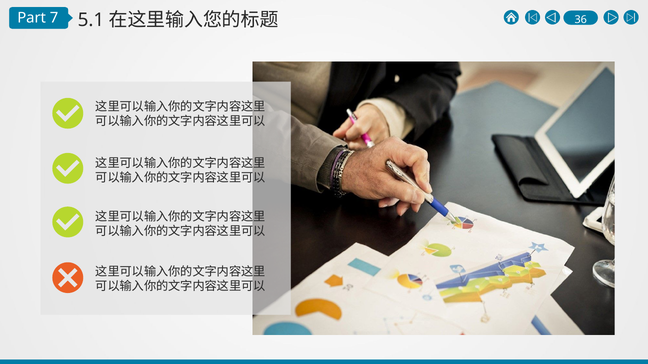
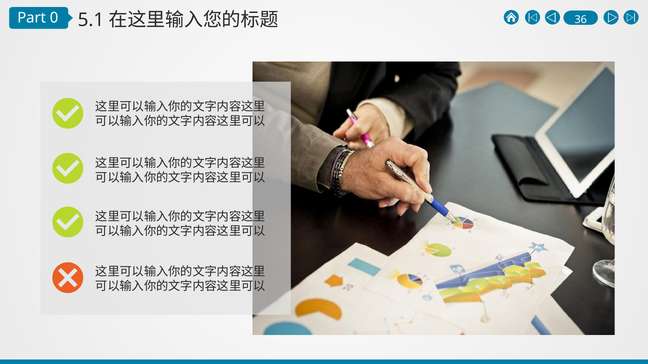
7: 7 -> 0
